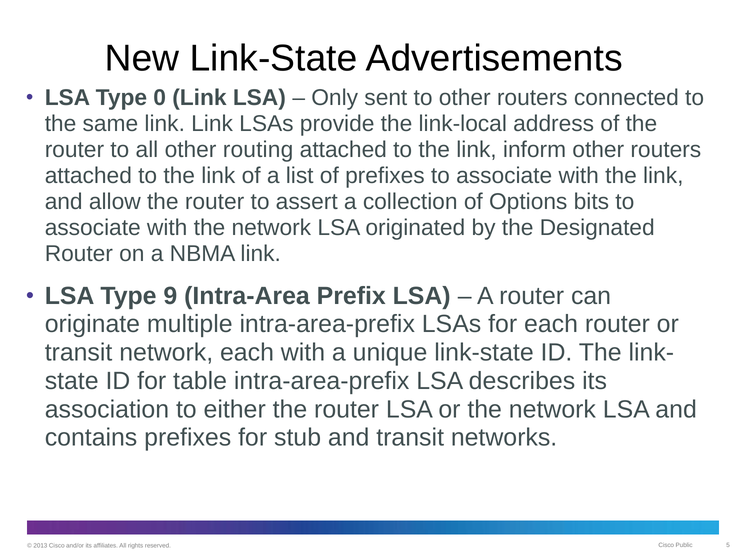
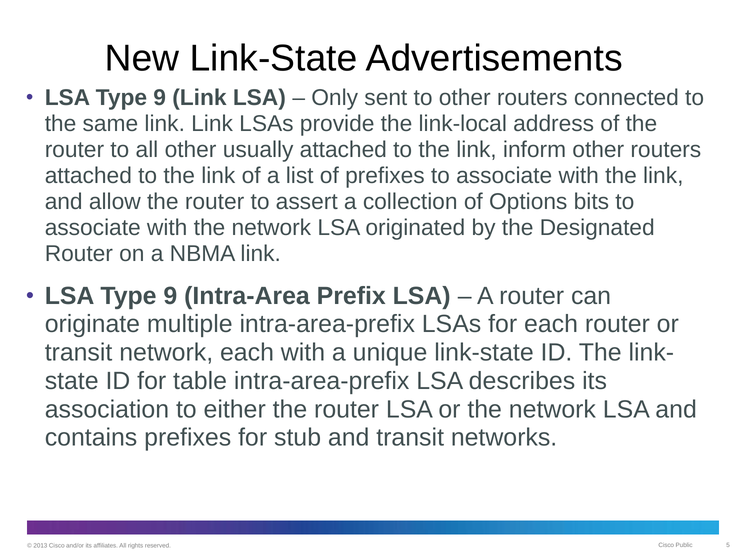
0 at (160, 98): 0 -> 9
routing: routing -> usually
